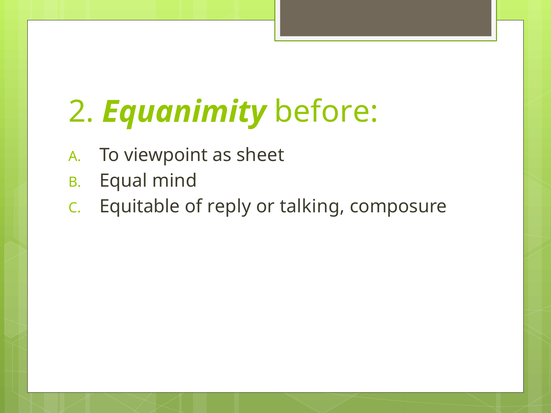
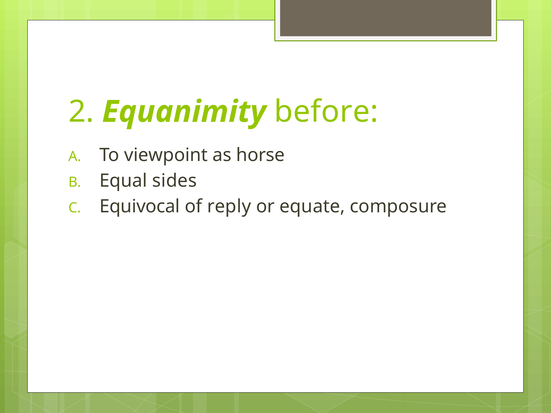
sheet: sheet -> horse
mind: mind -> sides
Equitable: Equitable -> Equivocal
talking: talking -> equate
